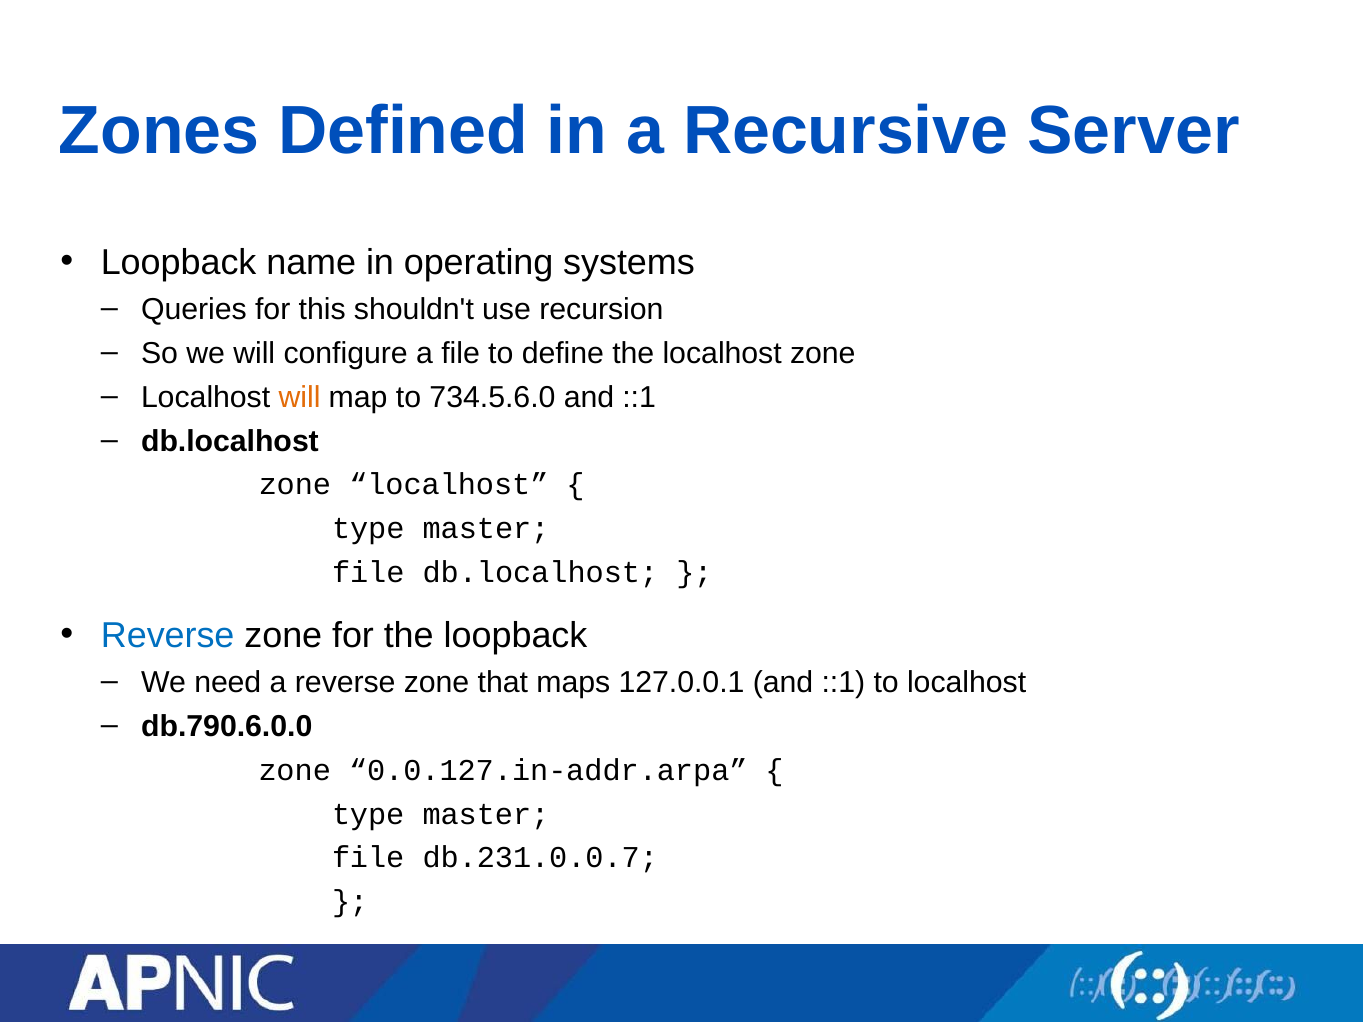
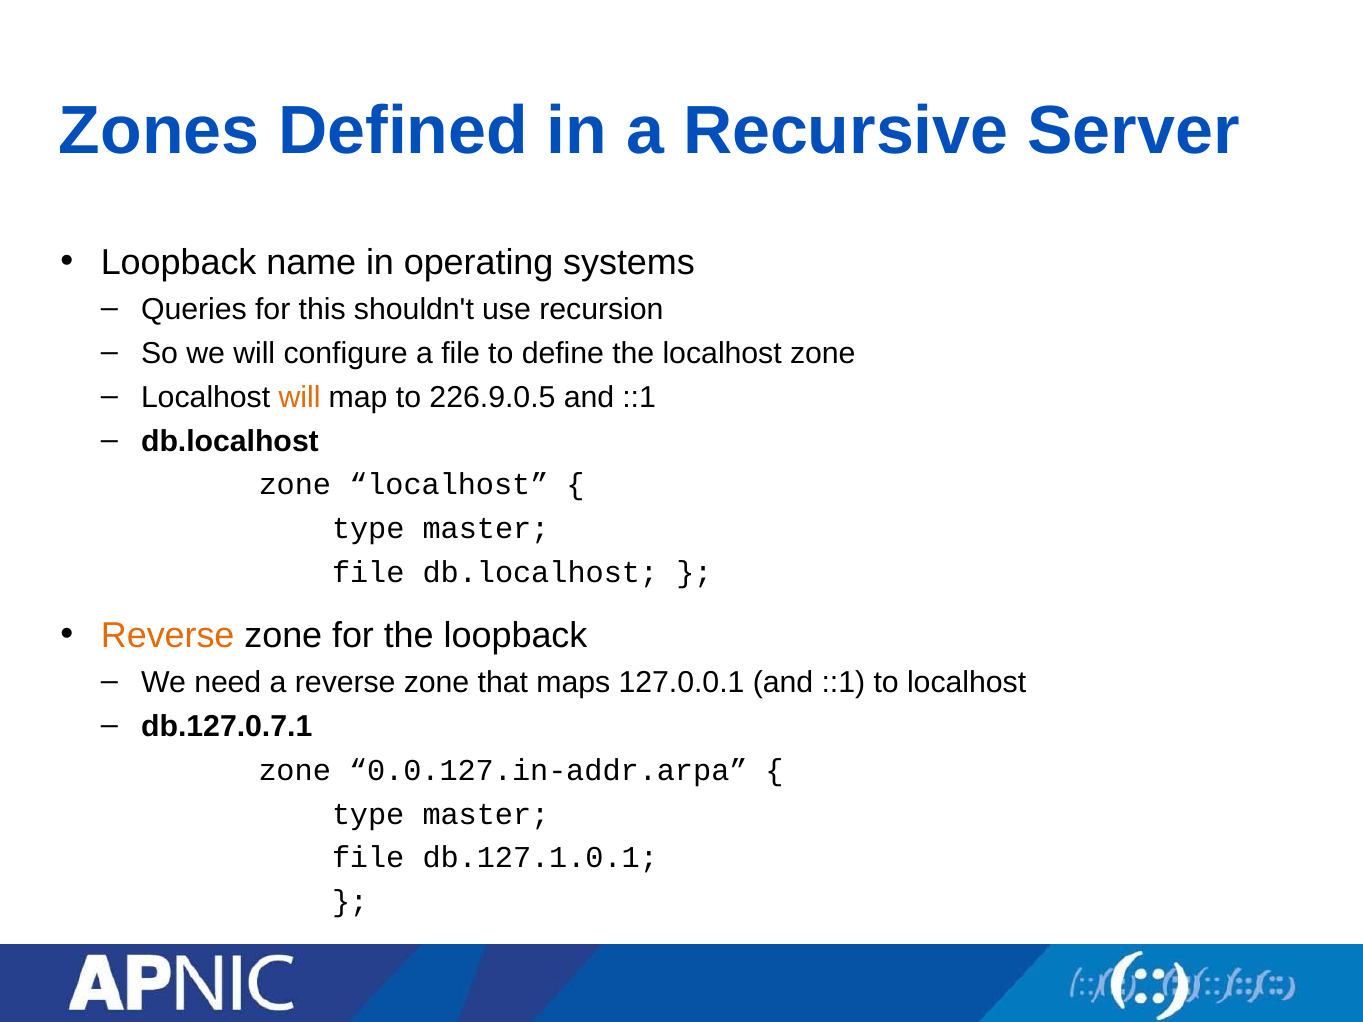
734.5.6.0: 734.5.6.0 -> 226.9.0.5
Reverse at (168, 636) colour: blue -> orange
db.790.6.0.0: db.790.6.0.0 -> db.127.0.7.1
db.231.0.0.7: db.231.0.0.7 -> db.127.1.0.1
